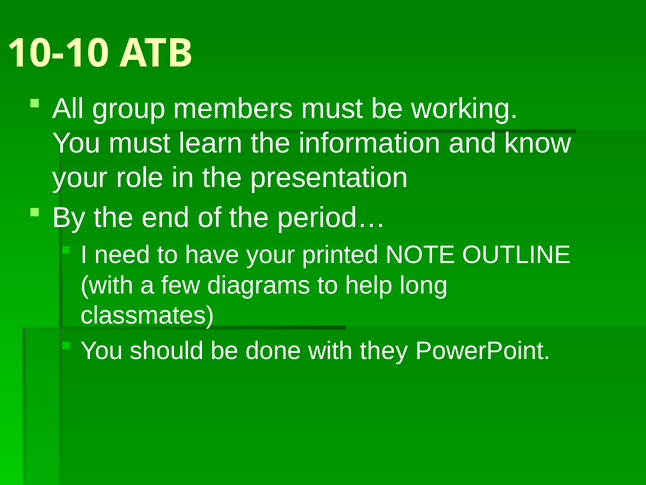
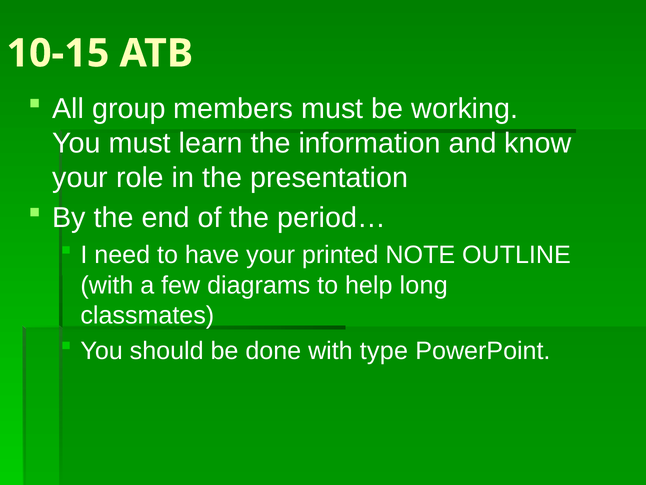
10-10: 10-10 -> 10-15
they: they -> type
